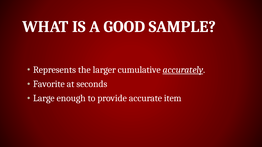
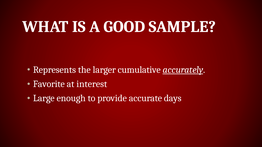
seconds: seconds -> interest
item: item -> days
